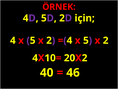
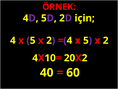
46: 46 -> 60
